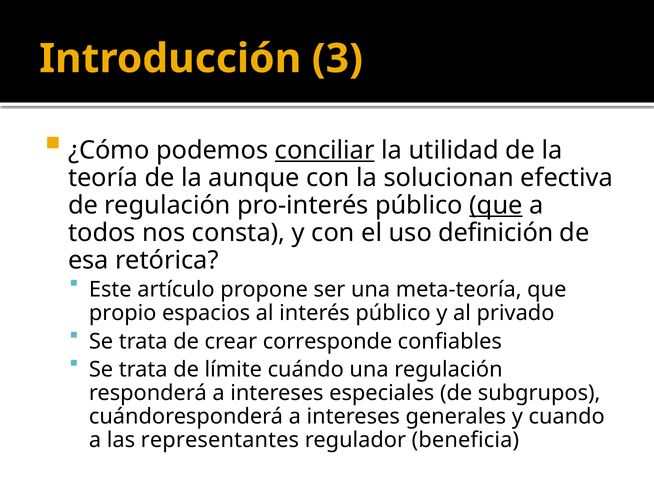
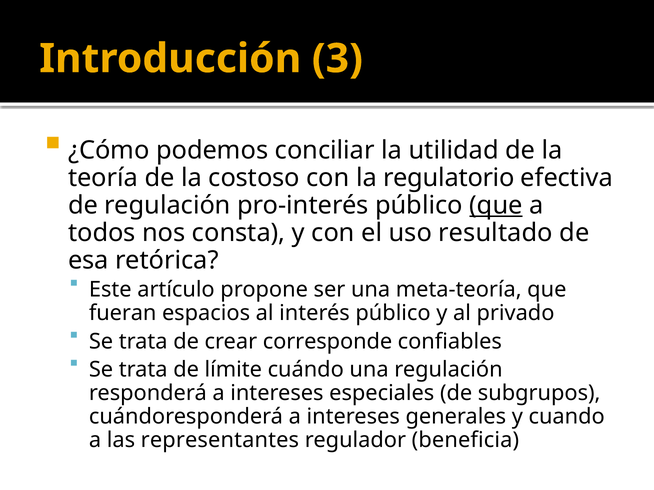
conciliar underline: present -> none
aunque: aunque -> costoso
solucionan: solucionan -> regulatorio
definición: definición -> resultado
propio: propio -> fueran
